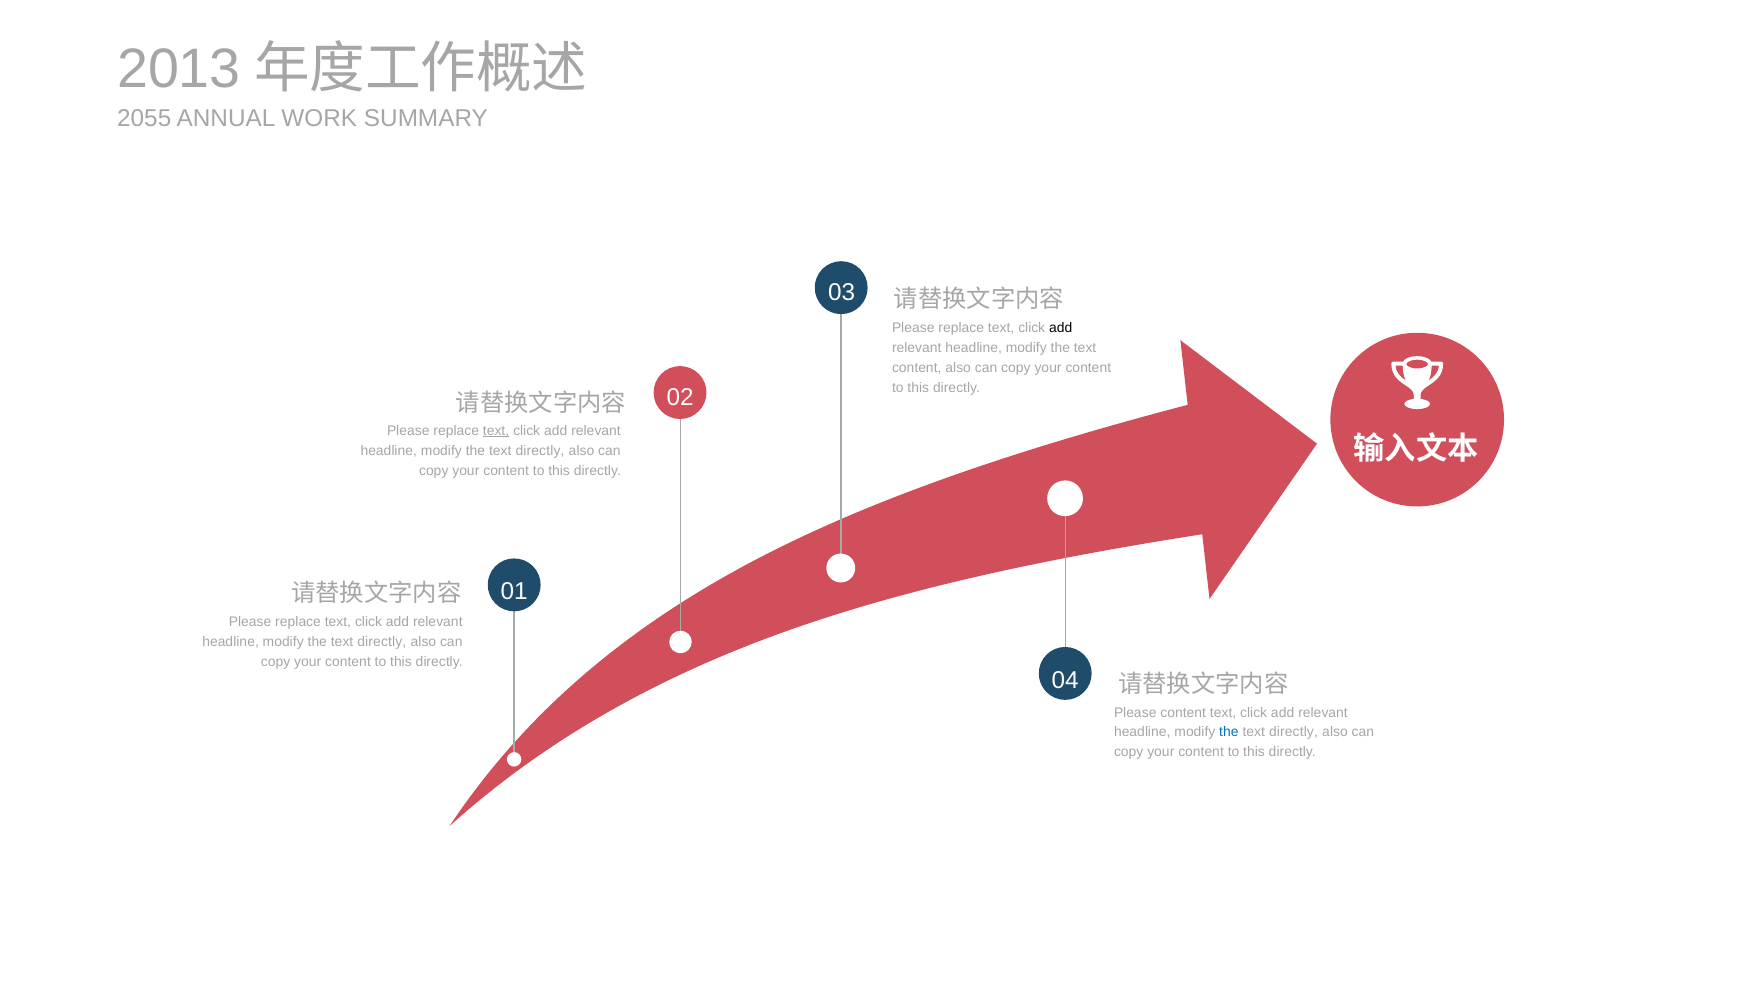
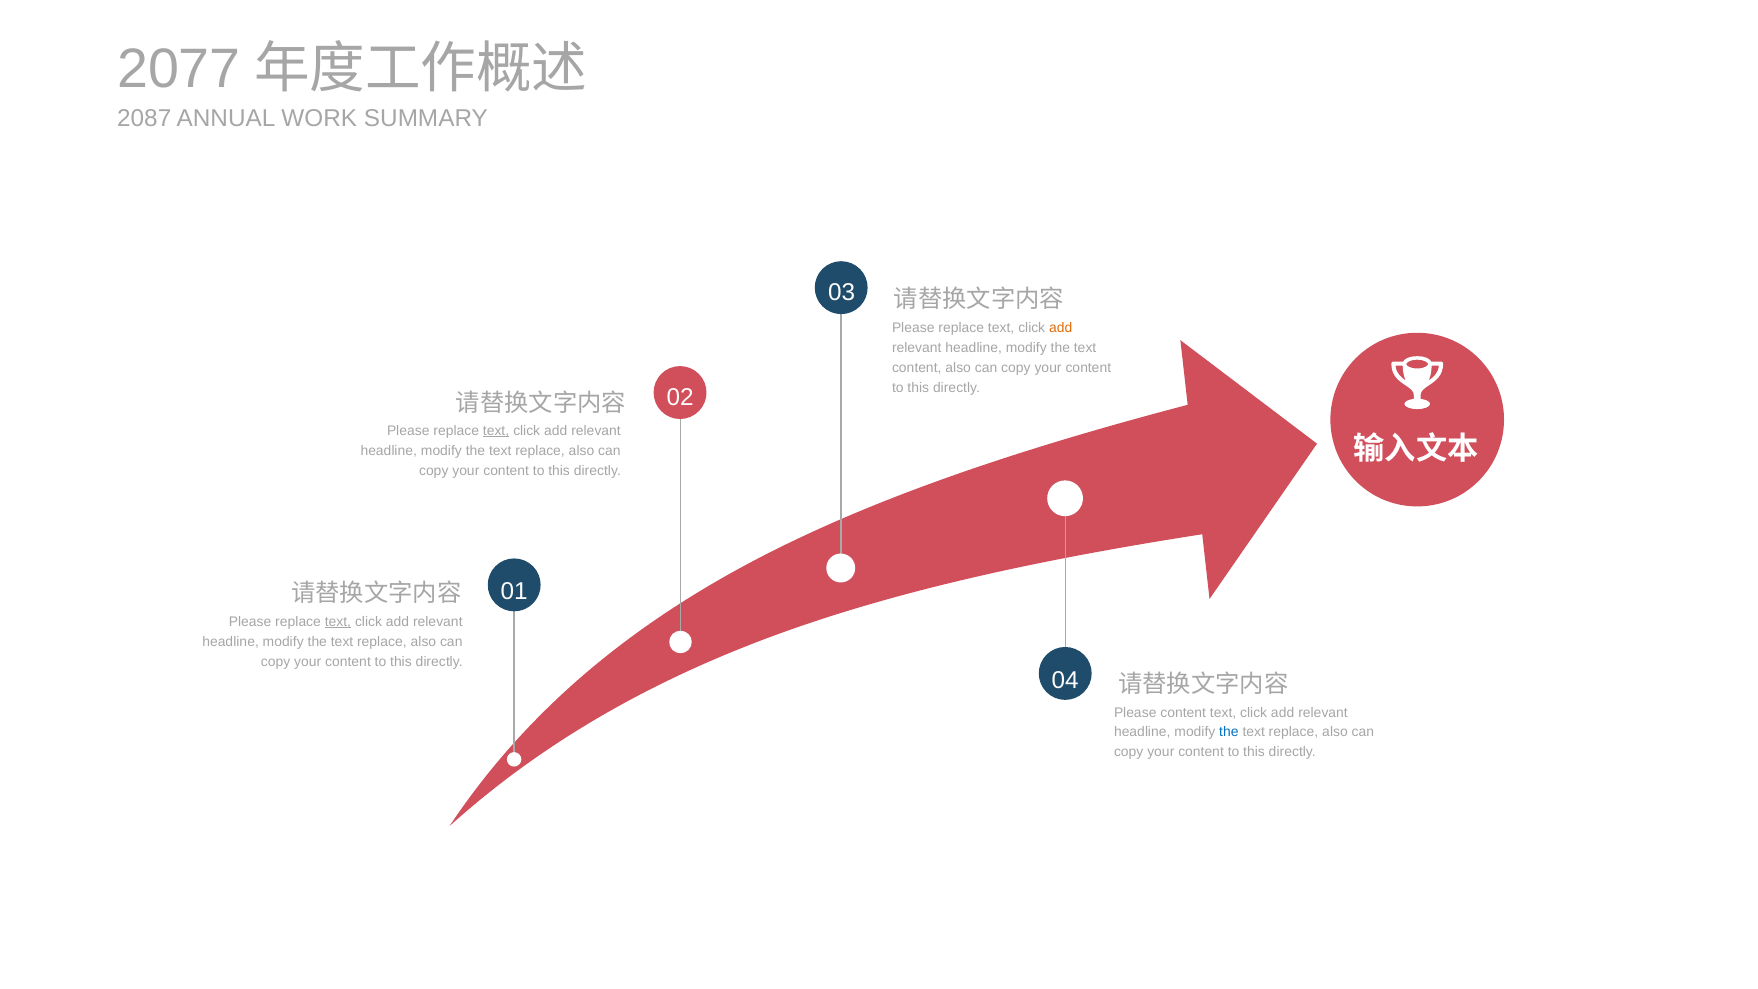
2013: 2013 -> 2077
2055: 2055 -> 2087
add at (1061, 328) colour: black -> orange
directly at (540, 451): directly -> replace
text at (338, 622) underline: none -> present
directly at (382, 641): directly -> replace
directly at (1293, 732): directly -> replace
